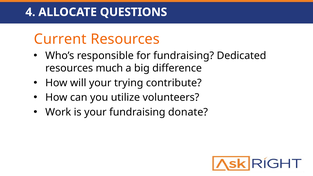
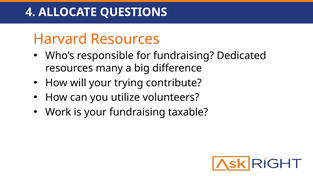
Current: Current -> Harvard
much: much -> many
donate: donate -> taxable
